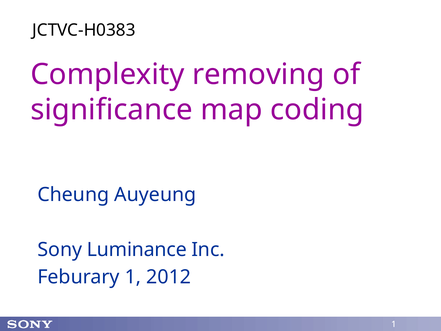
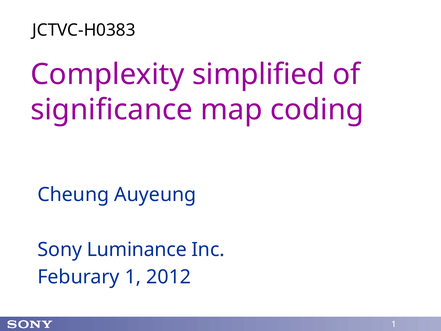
removing: removing -> simplified
